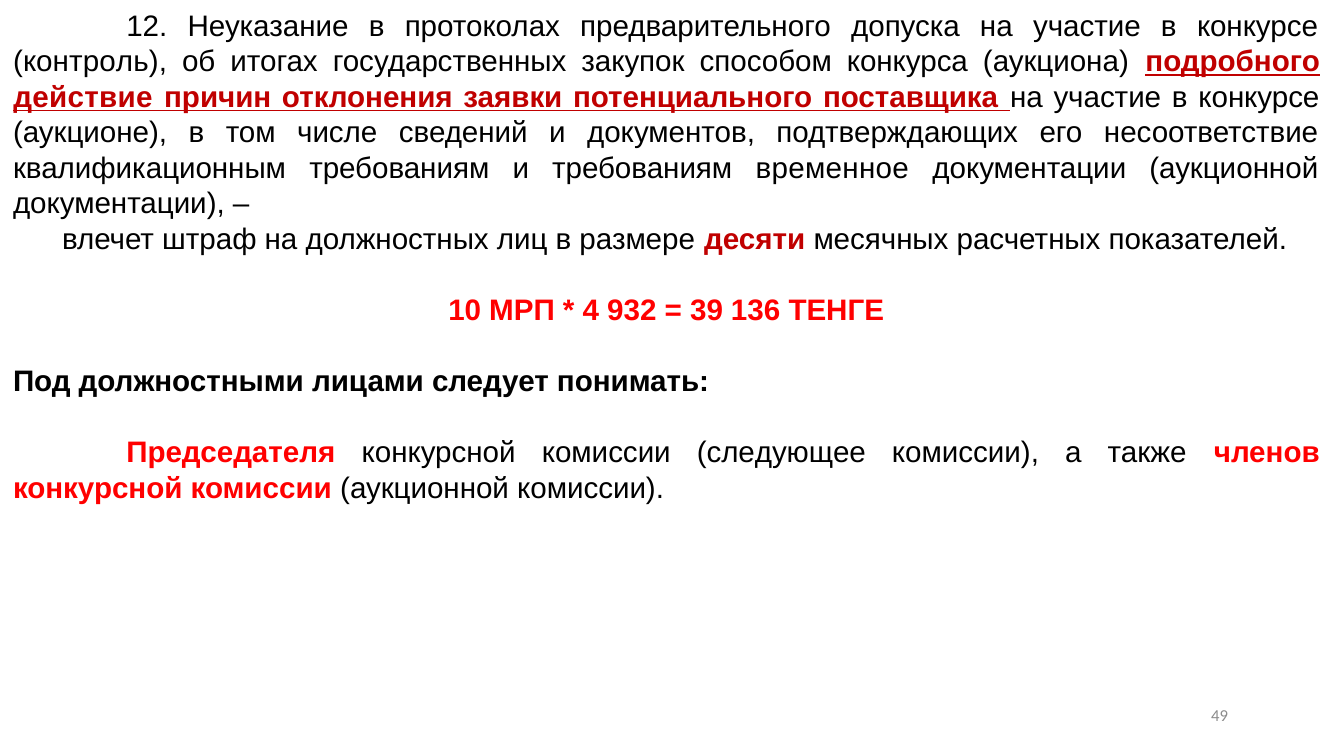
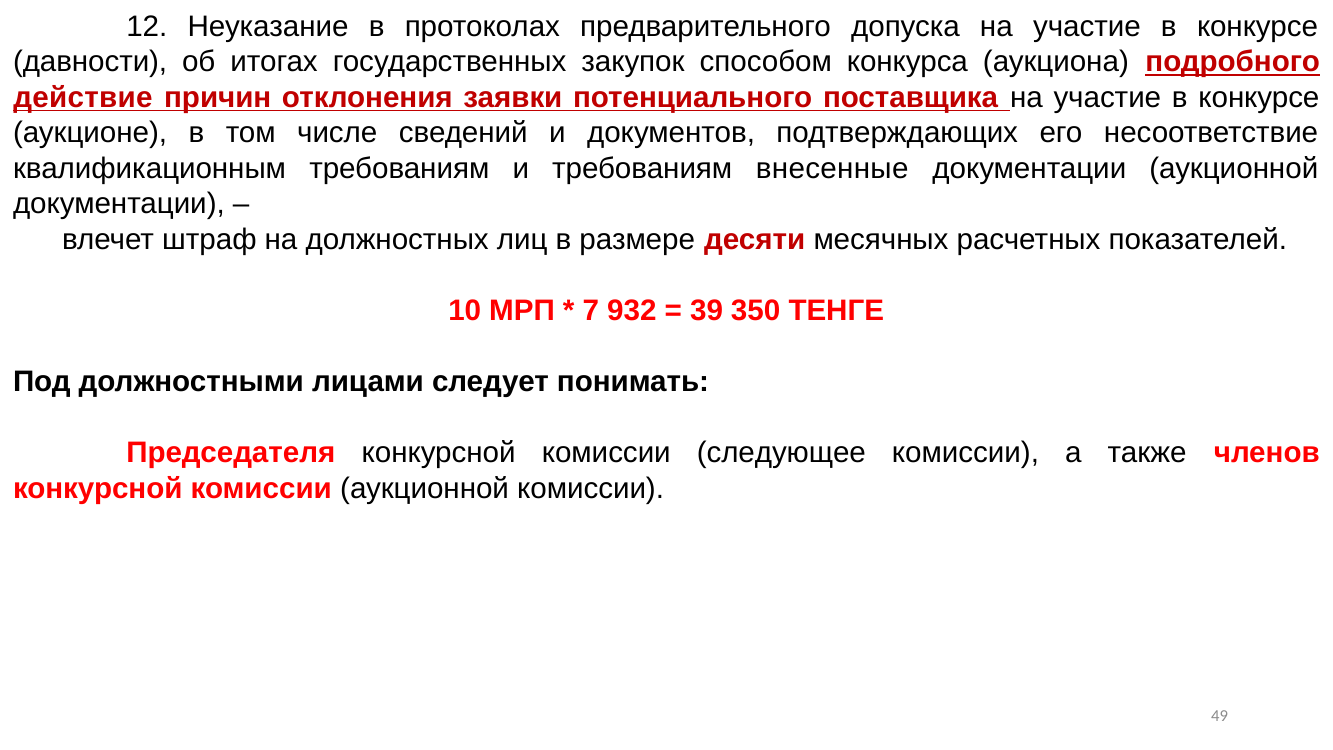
контроль: контроль -> давности
временное: временное -> внесенные
4: 4 -> 7
136: 136 -> 350
